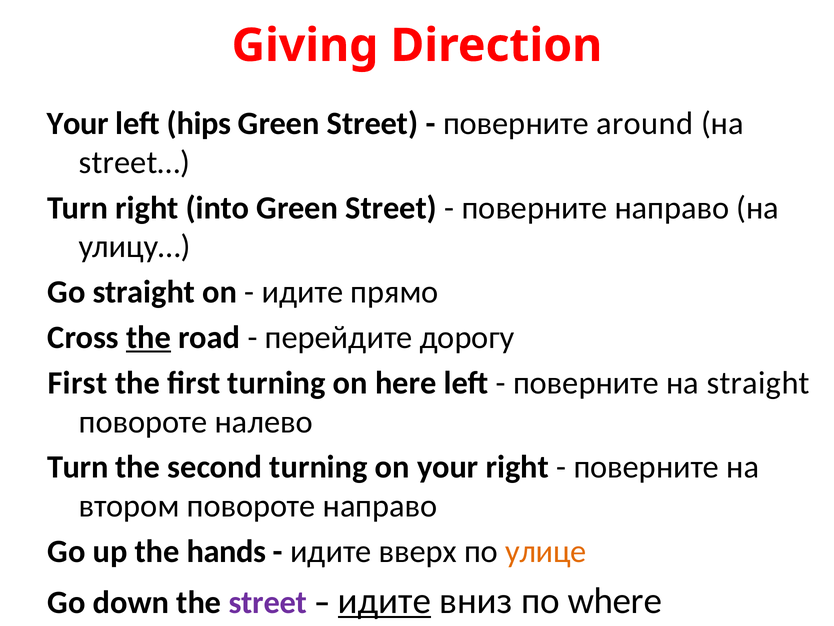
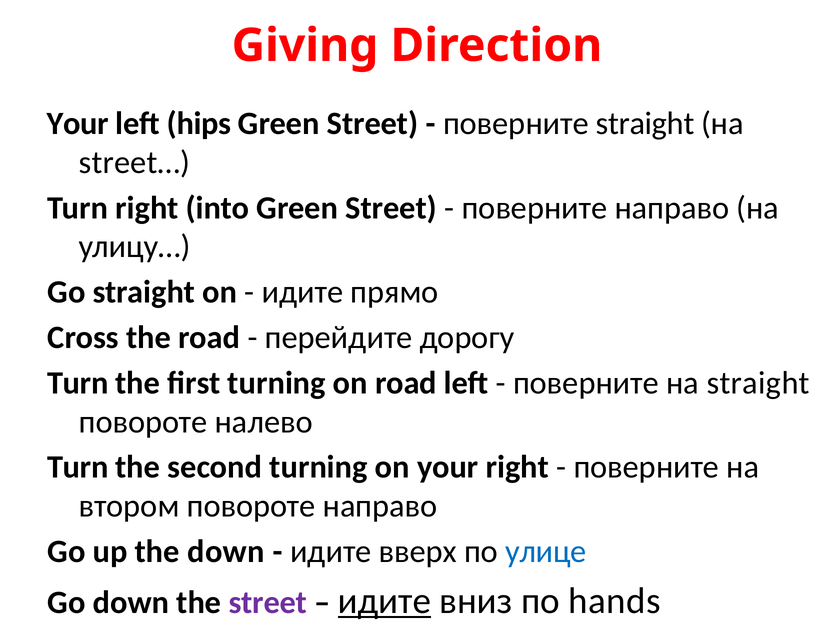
поверните around: around -> straight
the at (149, 337) underline: present -> none
First at (78, 383): First -> Turn
on here: here -> road
the hands: hands -> down
улице colour: orange -> blue
where: where -> hands
